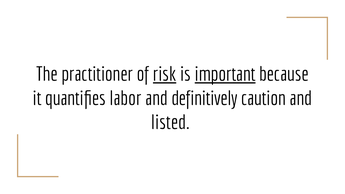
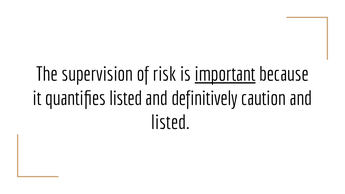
practitioner: practitioner -> supervision
risk underline: present -> none
quantifies labor: labor -> listed
